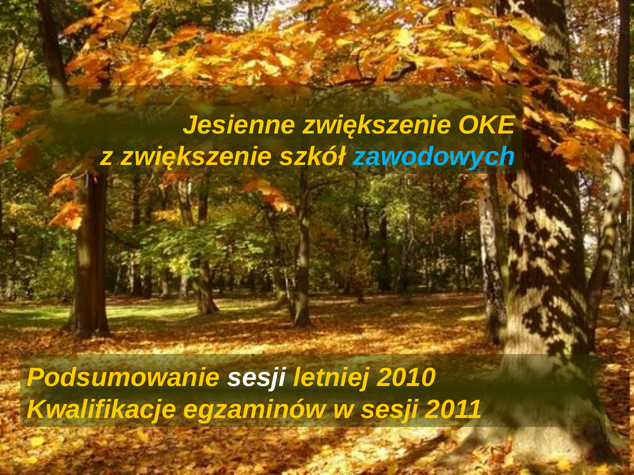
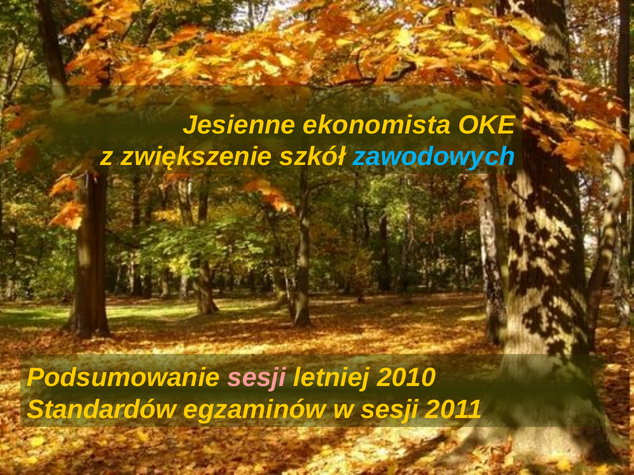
Jesienne zwiększenie: zwiększenie -> ekonomista
sesji at (257, 378) colour: white -> pink
Kwalifikacje: Kwalifikacje -> Standardów
